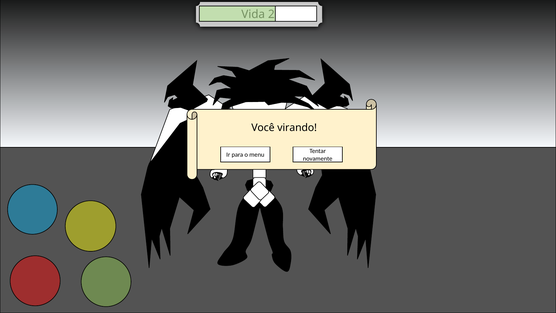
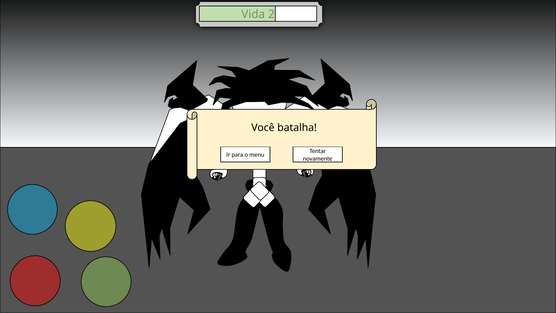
virando: virando -> batalha
